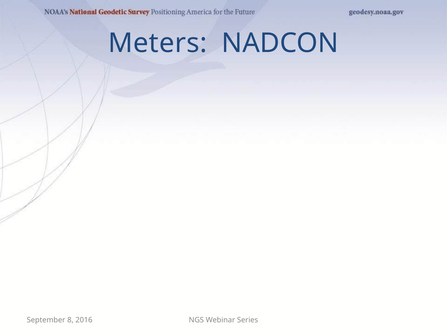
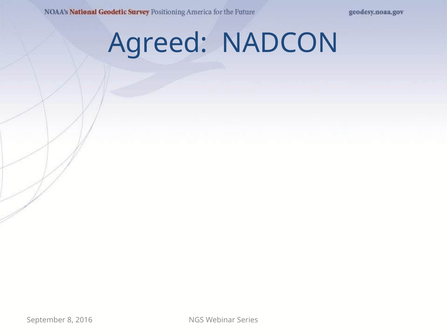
Meters: Meters -> Agreed
